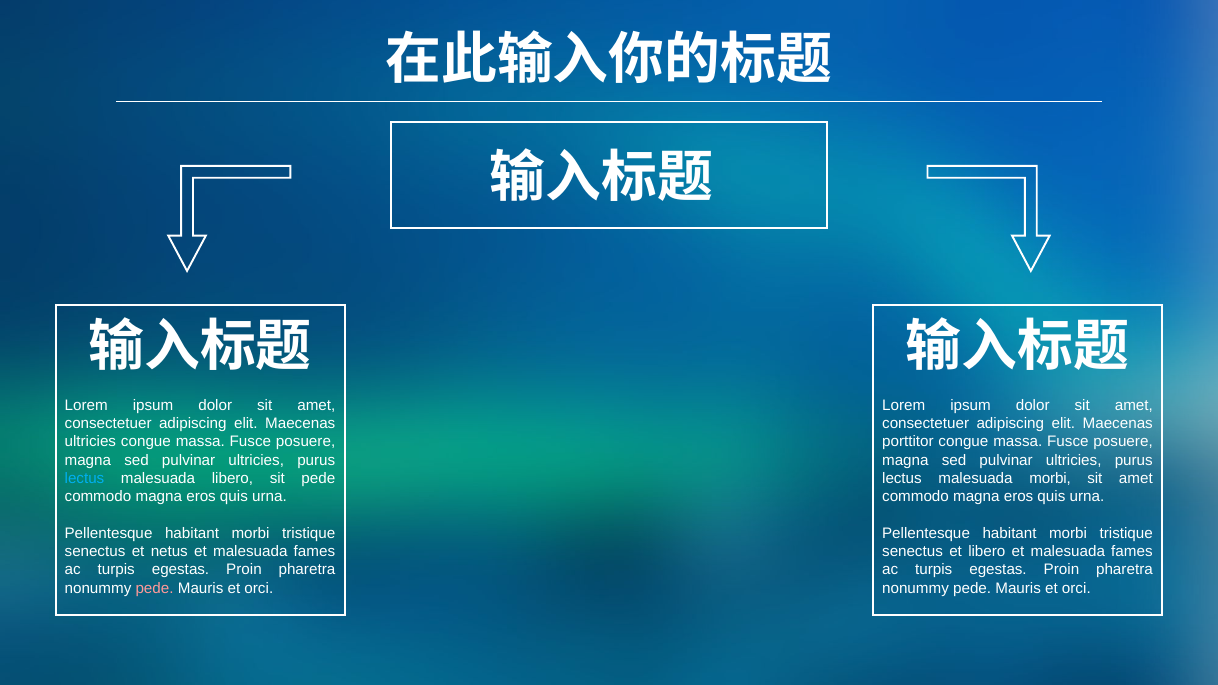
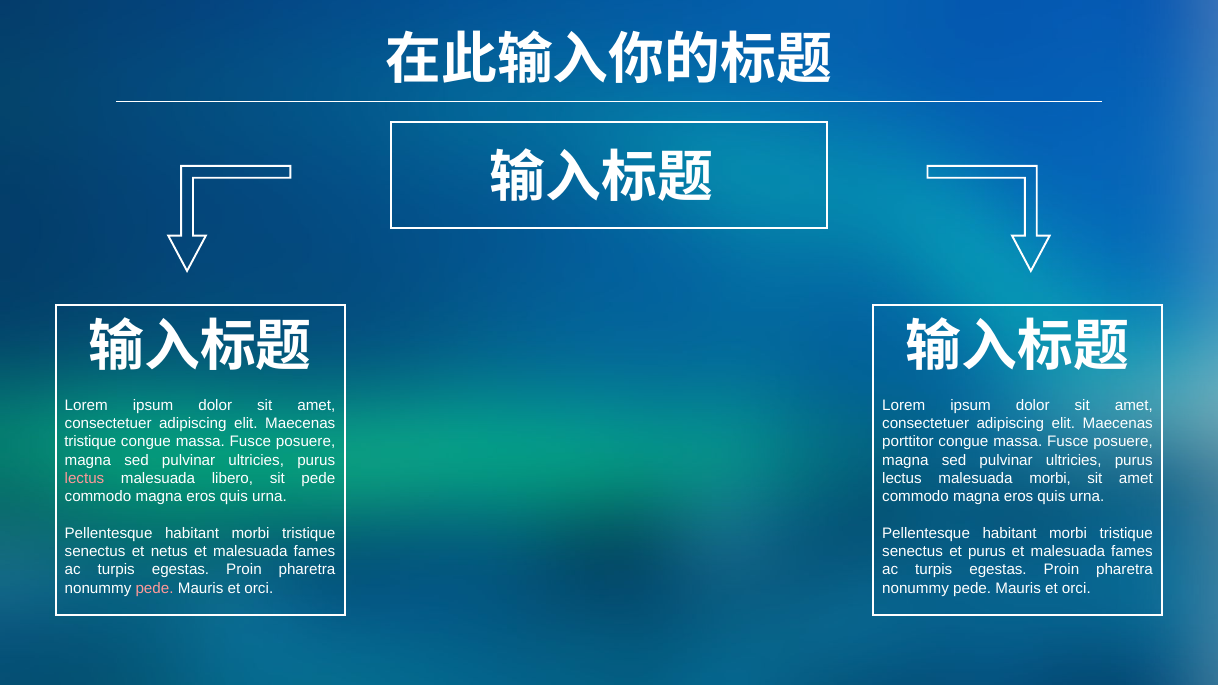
ultricies at (90, 442): ultricies -> tristique
lectus at (84, 479) colour: light blue -> pink
et libero: libero -> purus
